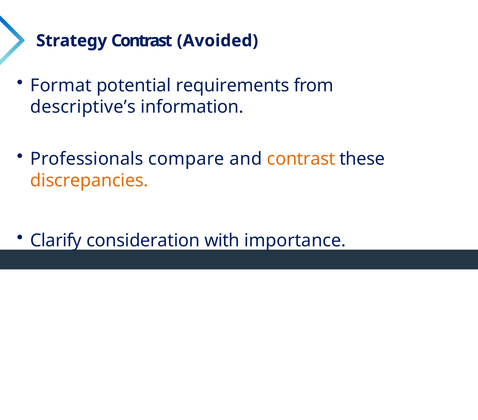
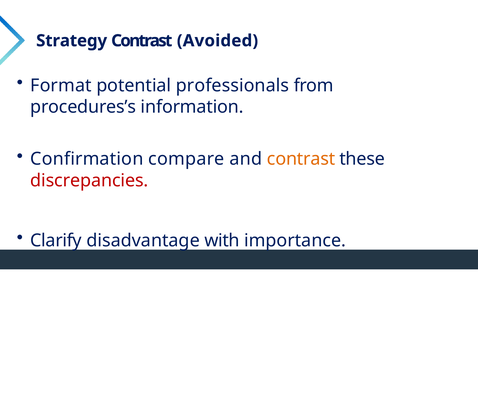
requirements: requirements -> professionals
descriptive’s: descriptive’s -> procedures’s
Professionals: Professionals -> Confirmation
discrepancies colour: orange -> red
consideration: consideration -> disadvantage
